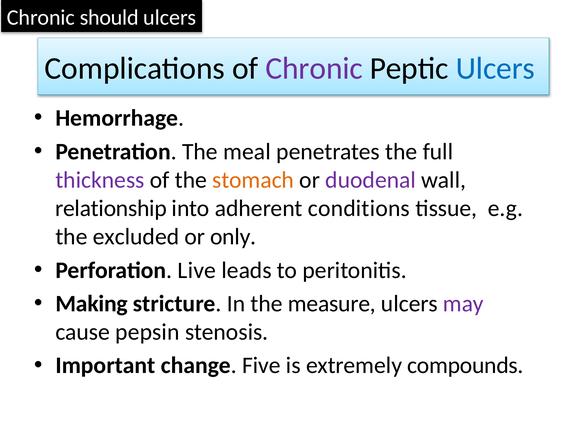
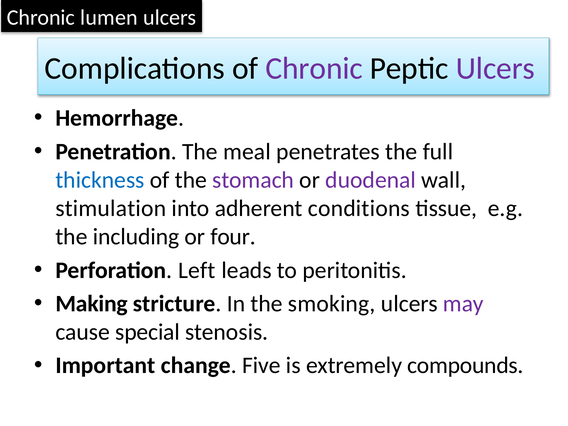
should: should -> lumen
Ulcers at (495, 68) colour: blue -> purple
thickness colour: purple -> blue
stomach colour: orange -> purple
relationship: relationship -> stimulation
excluded: excluded -> including
only: only -> four
Live: Live -> Left
measure: measure -> smoking
pepsin: pepsin -> special
